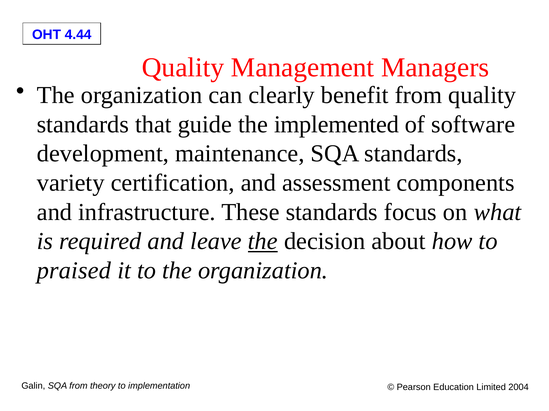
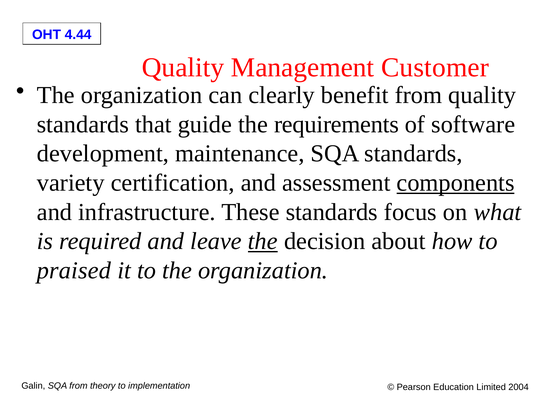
Managers: Managers -> Customer
implemented: implemented -> requirements
components underline: none -> present
